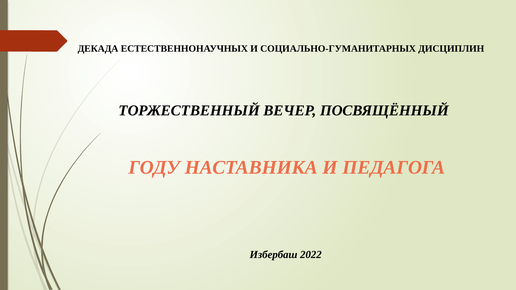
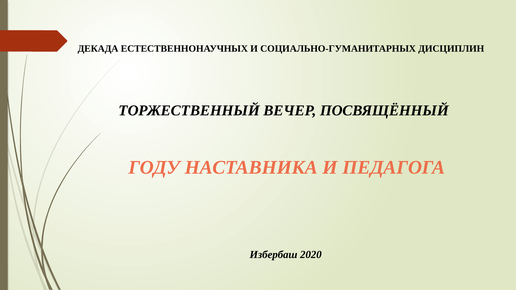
2022: 2022 -> 2020
